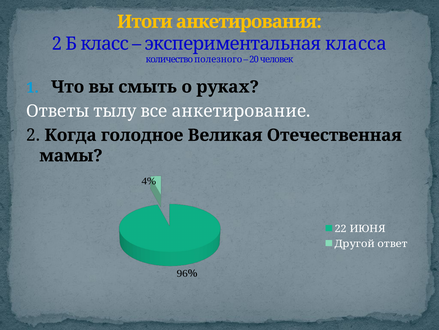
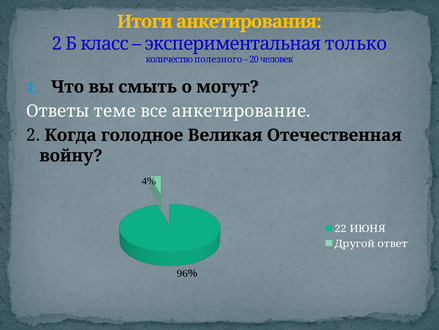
класса: класса -> только
руках: руках -> могут
тылу: тылу -> теме
мамы: мамы -> войну
